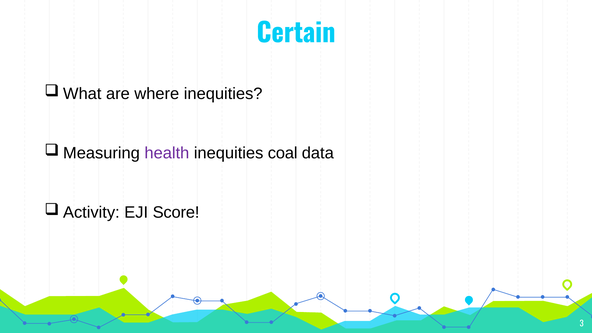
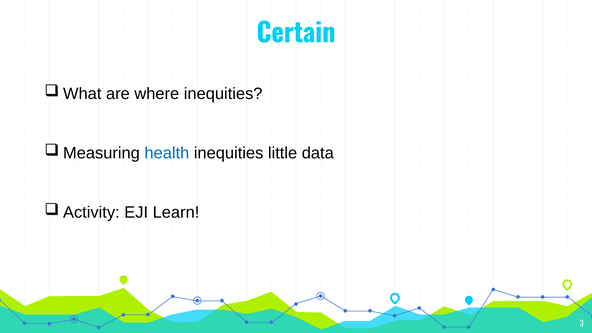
health colour: purple -> blue
coal: coal -> little
Score: Score -> Learn
